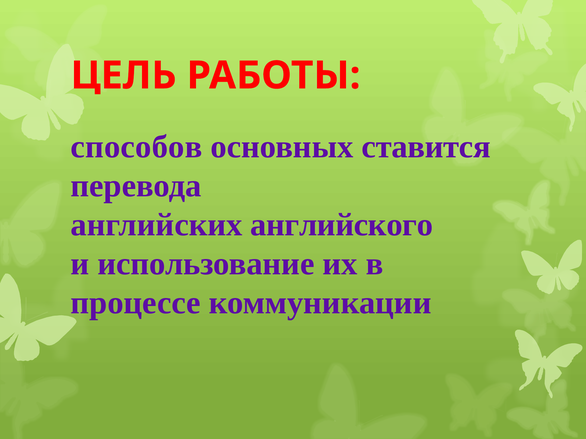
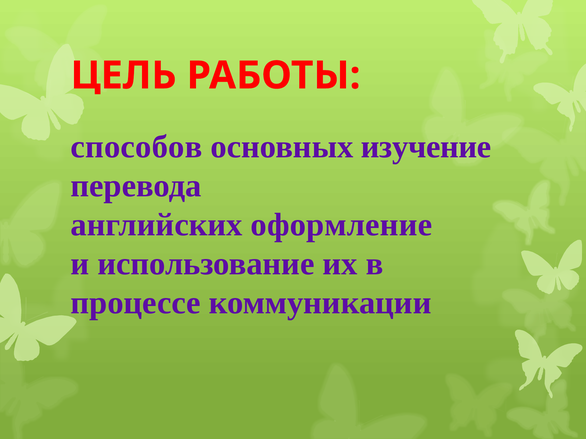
ставится: ставится -> изучение
английского: английского -> оформление
